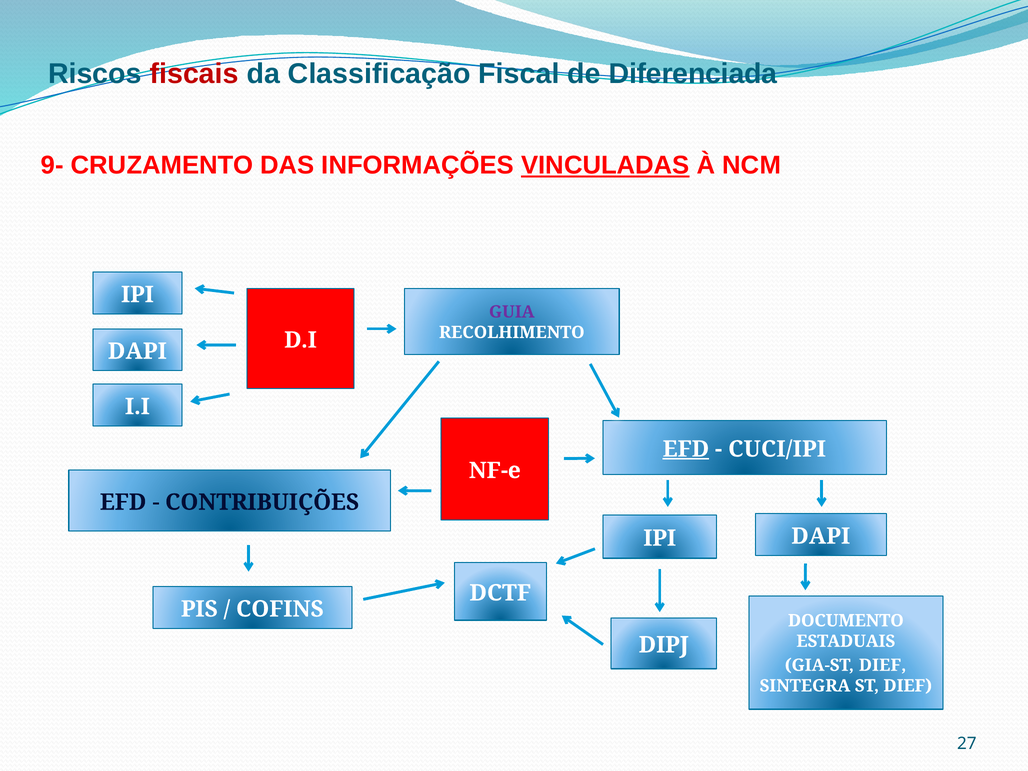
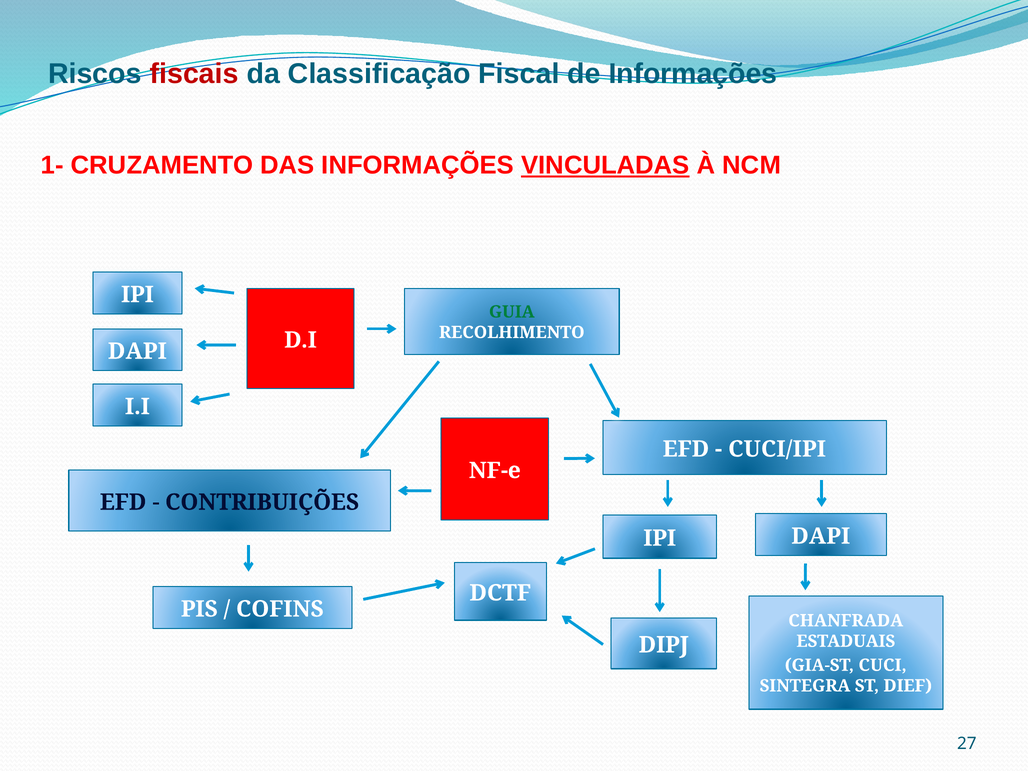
de Diferenciada: Diferenciada -> Informações
9-: 9- -> 1-
GUIA colour: purple -> green
EFD at (686, 449) underline: present -> none
DOCUMENTO: DOCUMENTO -> CHANFRADA
GIA-ST DIEF: DIEF -> CUCI
